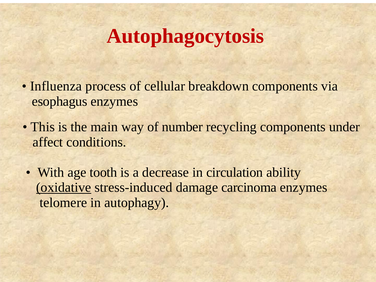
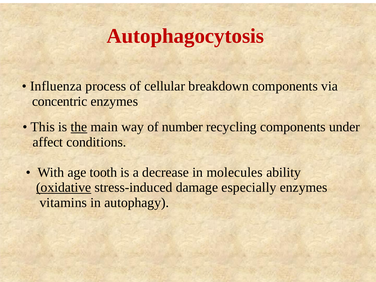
esophagus: esophagus -> concentric
the underline: none -> present
circulation: circulation -> molecules
carcinoma: carcinoma -> especially
telomere: telomere -> vitamins
